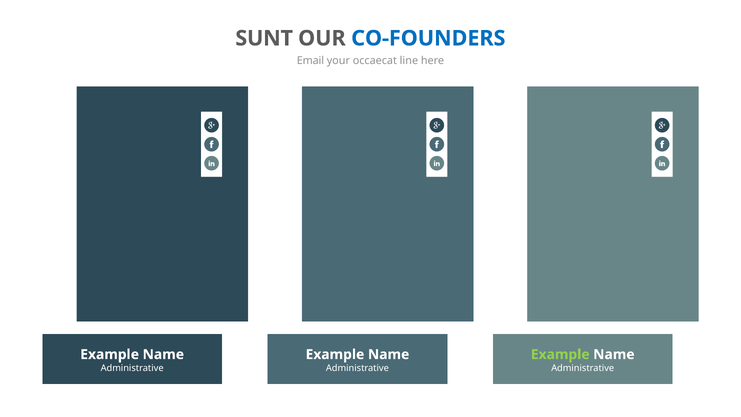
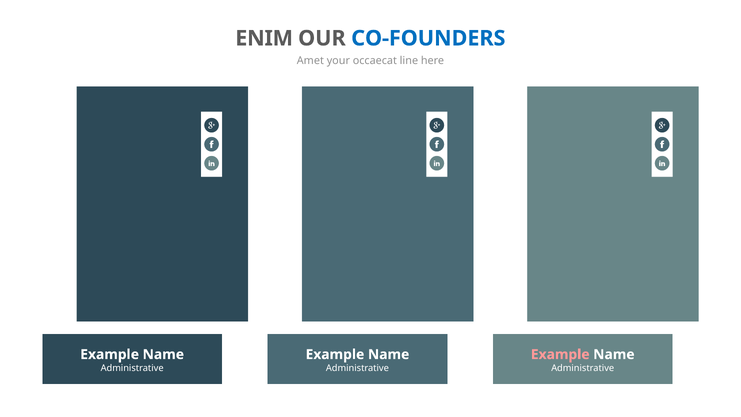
SUNT: SUNT -> ENIM
Email: Email -> Amet
Example at (560, 354) colour: light green -> pink
